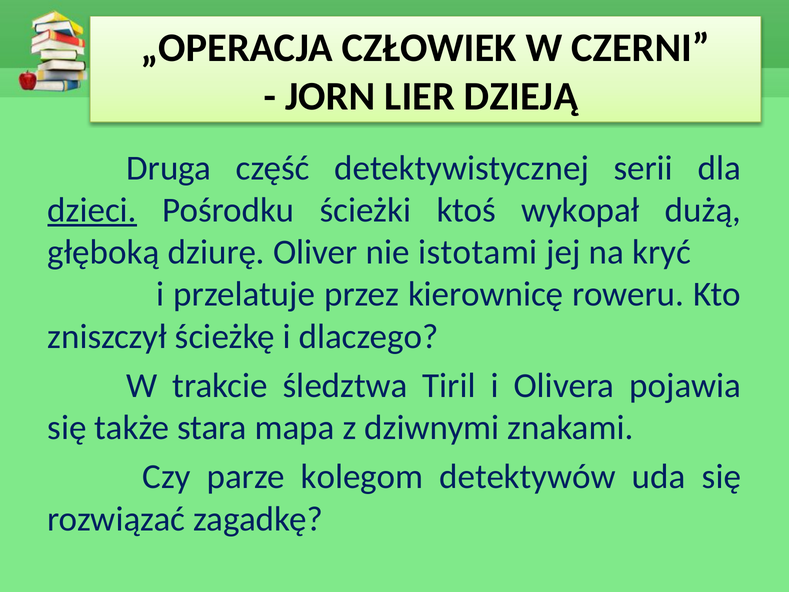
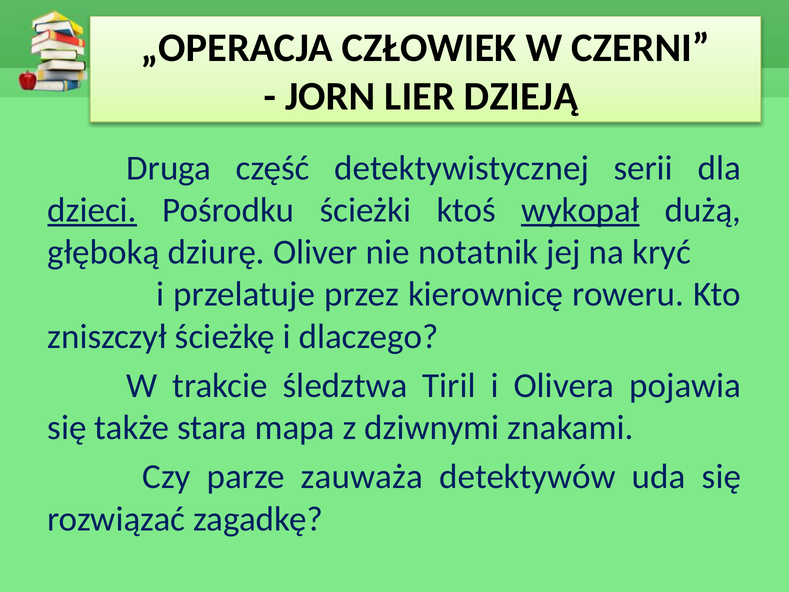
wykopał underline: none -> present
istotami: istotami -> notatnik
kolegom: kolegom -> zauważa
